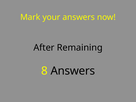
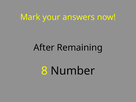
8 Answers: Answers -> Number
